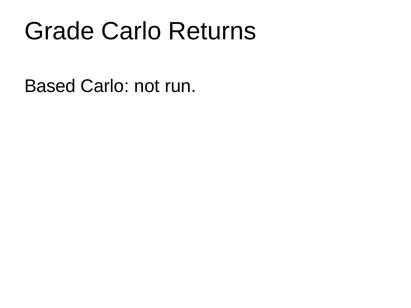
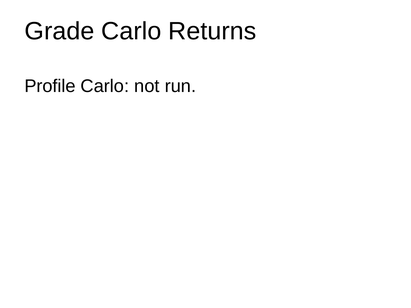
Based: Based -> Profile
